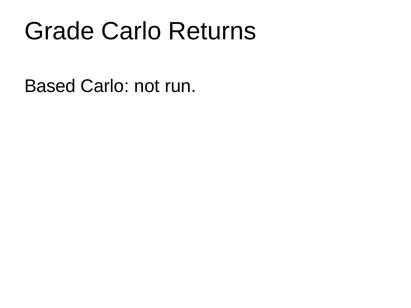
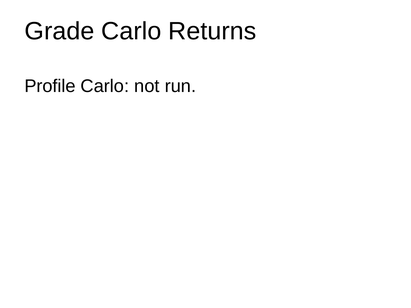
Based: Based -> Profile
